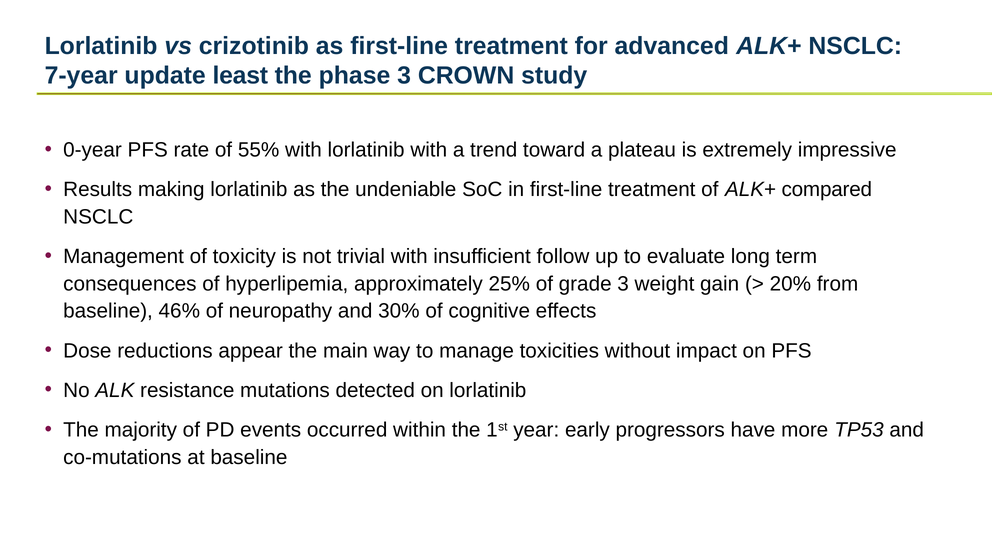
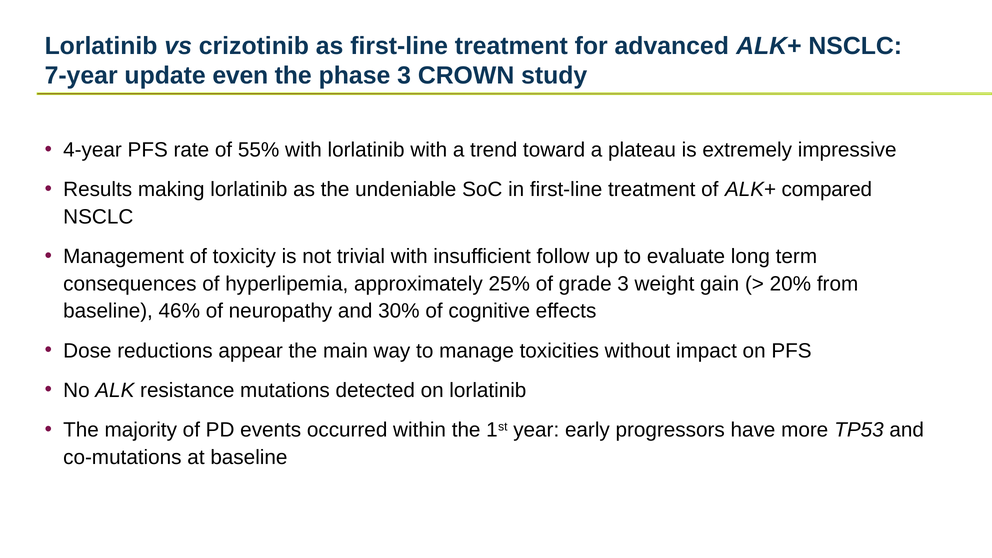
least: least -> even
0-year: 0-year -> 4-year
